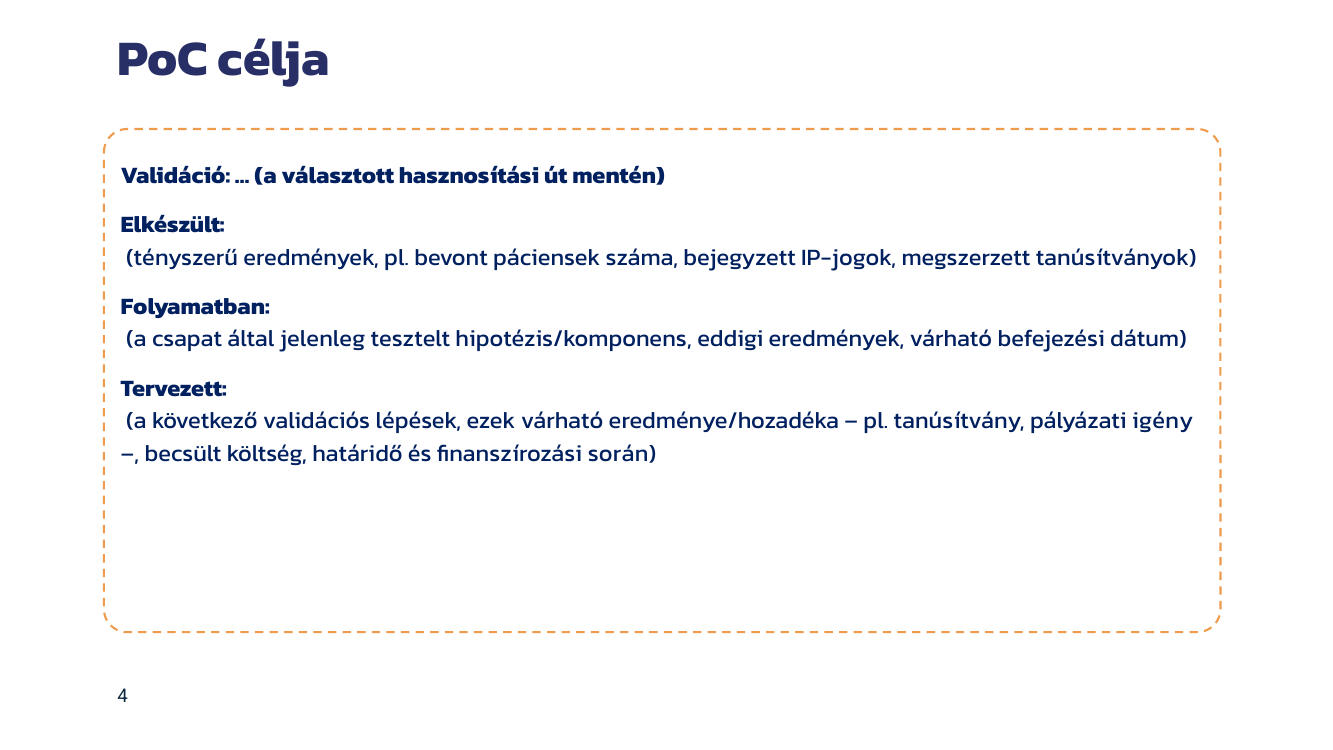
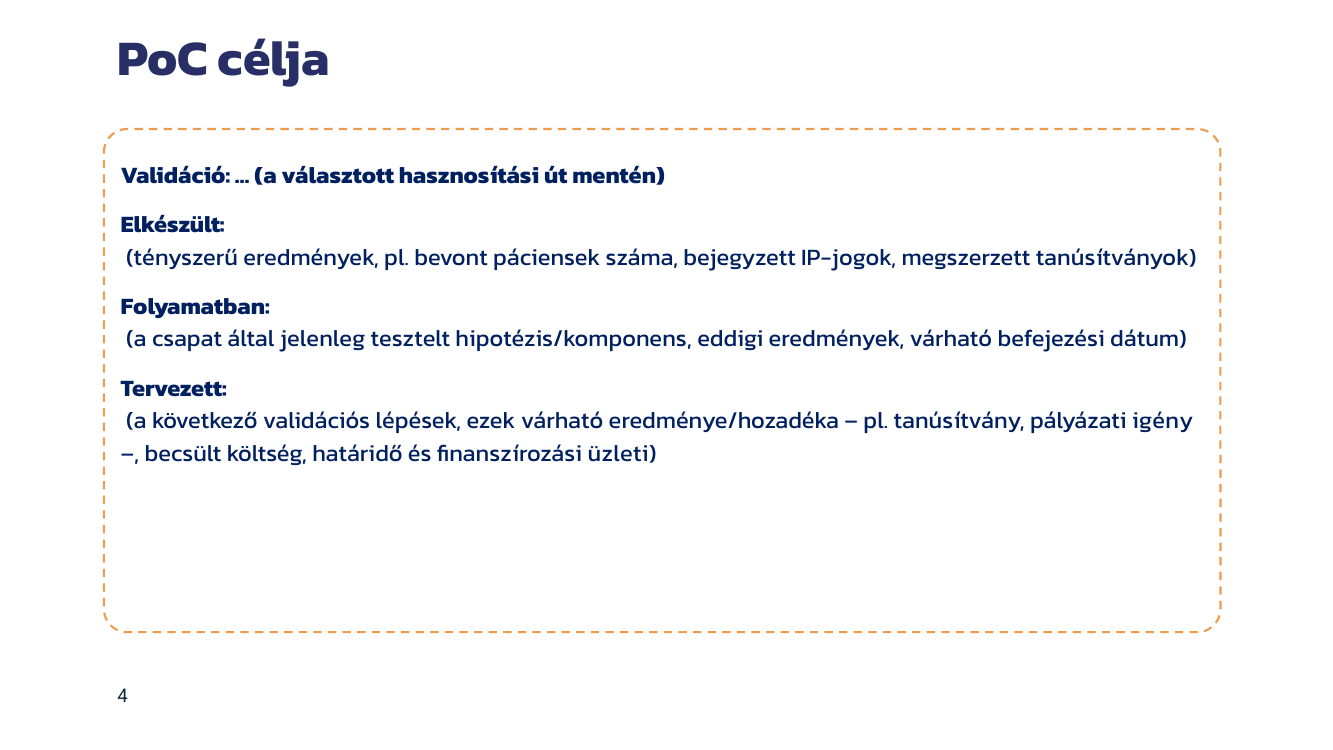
során: során -> üzleti
